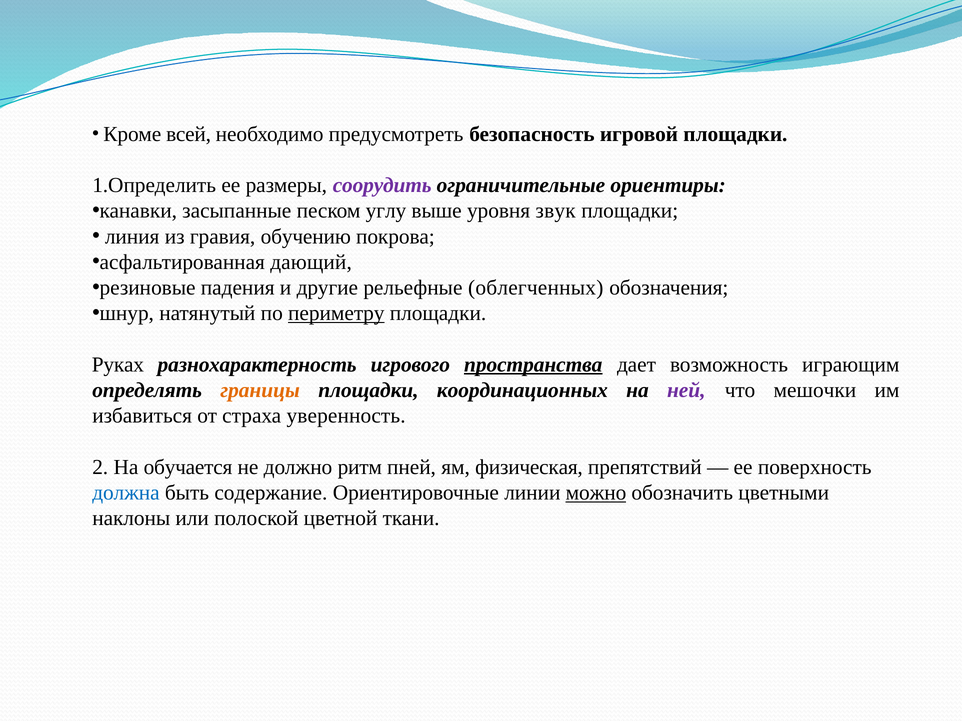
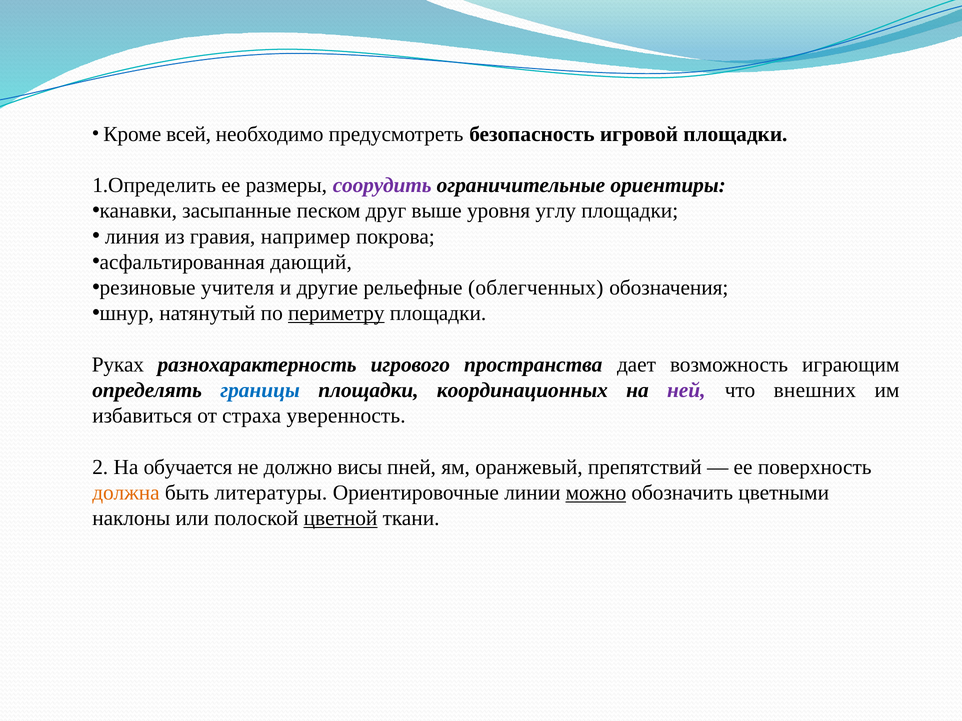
углу: углу -> друг
звук: звук -> углу
обучению: обучению -> например
падения: падения -> учителя
пространства underline: present -> none
границы colour: orange -> blue
мешочки: мешочки -> внешних
ритм: ритм -> висы
физическая: физическая -> оранжевый
должна colour: blue -> orange
содержание: содержание -> литературы
цветной underline: none -> present
